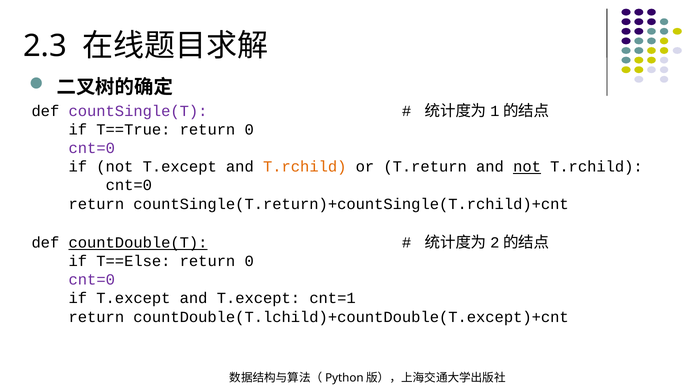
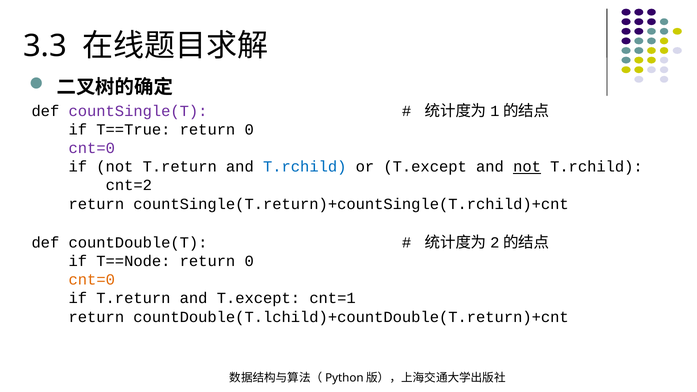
2.3: 2.3 -> 3.3
not T.except: T.except -> T.return
T.rchild at (305, 167) colour: orange -> blue
or T.return: T.return -> T.except
cnt=0 at (129, 185): cnt=0 -> cnt=2
countDouble(T underline: present -> none
T==Else: T==Else -> T==Node
cnt=0 at (92, 280) colour: purple -> orange
if T.except: T.except -> T.return
countDouble(T.lchild)+countDouble(T.except)+cnt: countDouble(T.lchild)+countDouble(T.except)+cnt -> countDouble(T.lchild)+countDouble(T.return)+cnt
